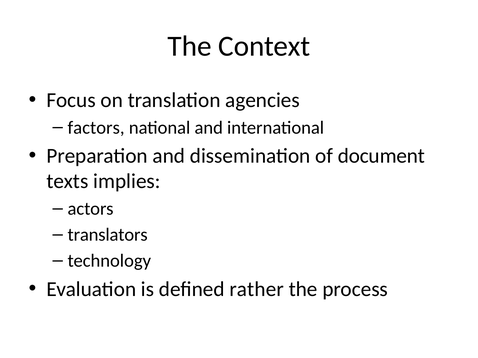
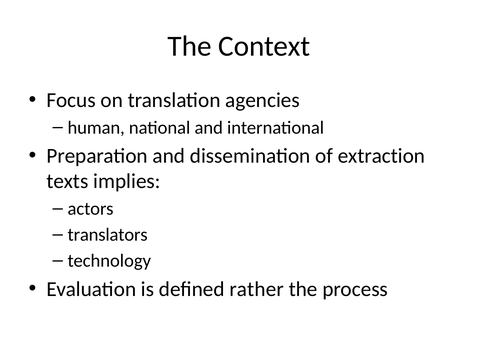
factors: factors -> human
document: document -> extraction
